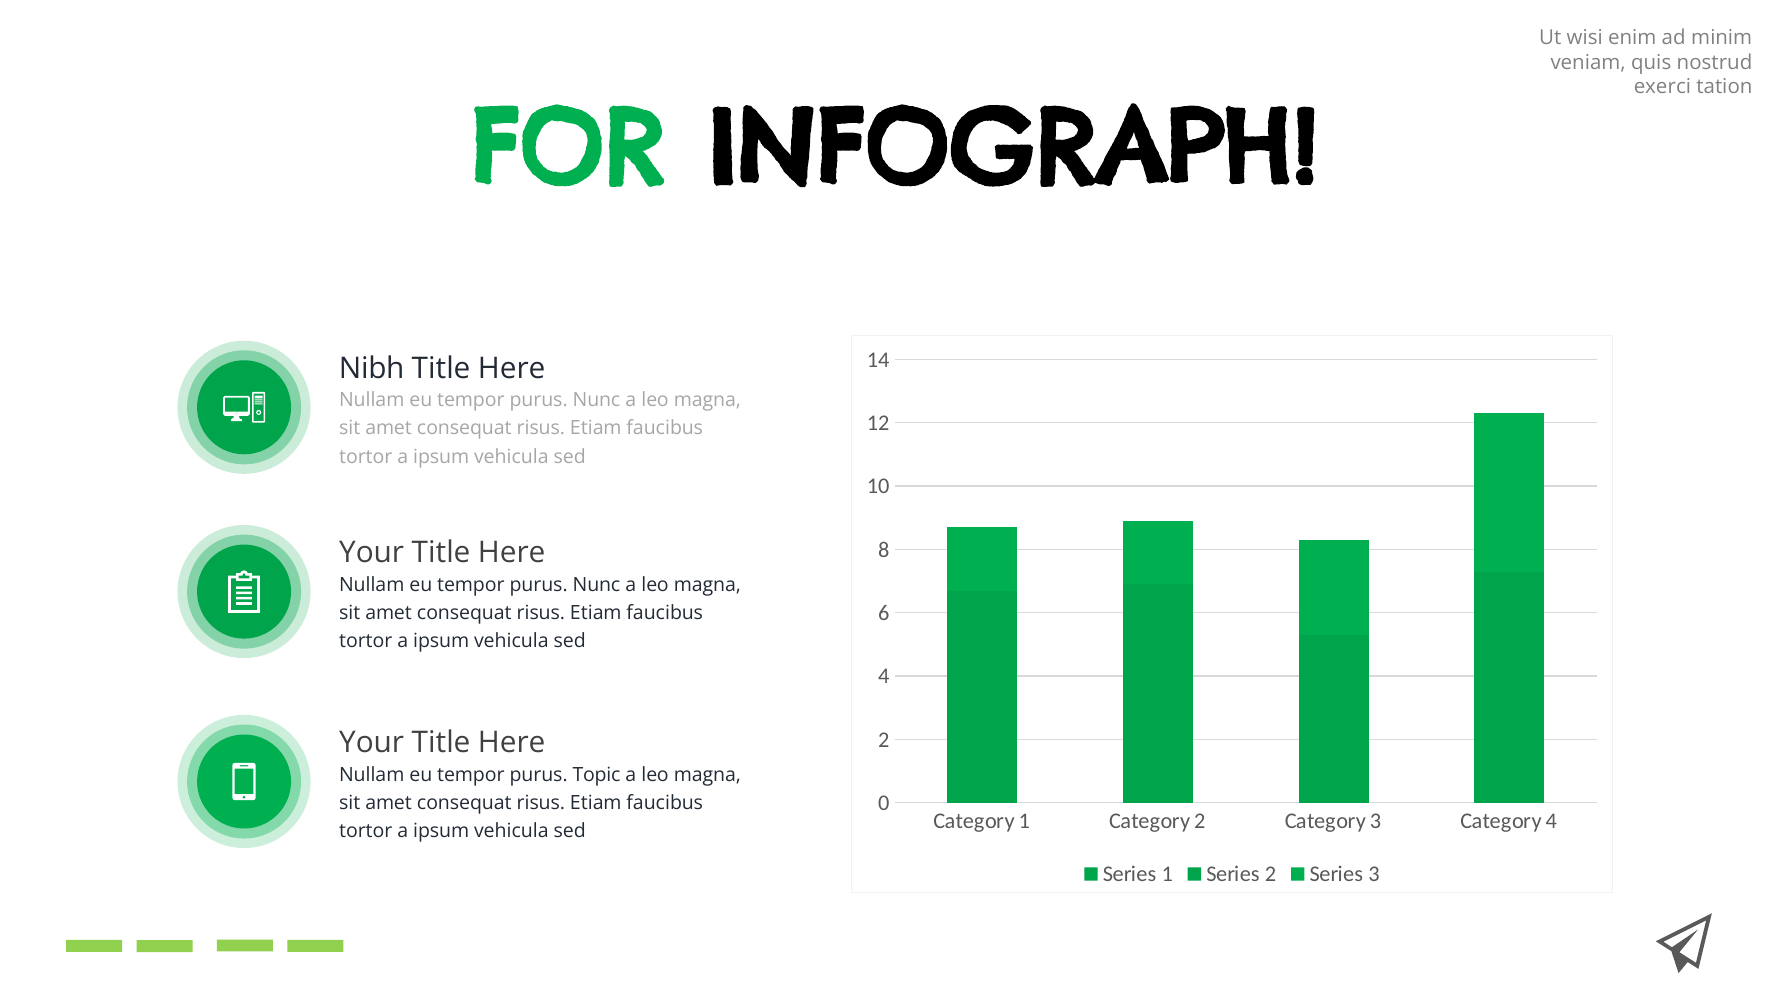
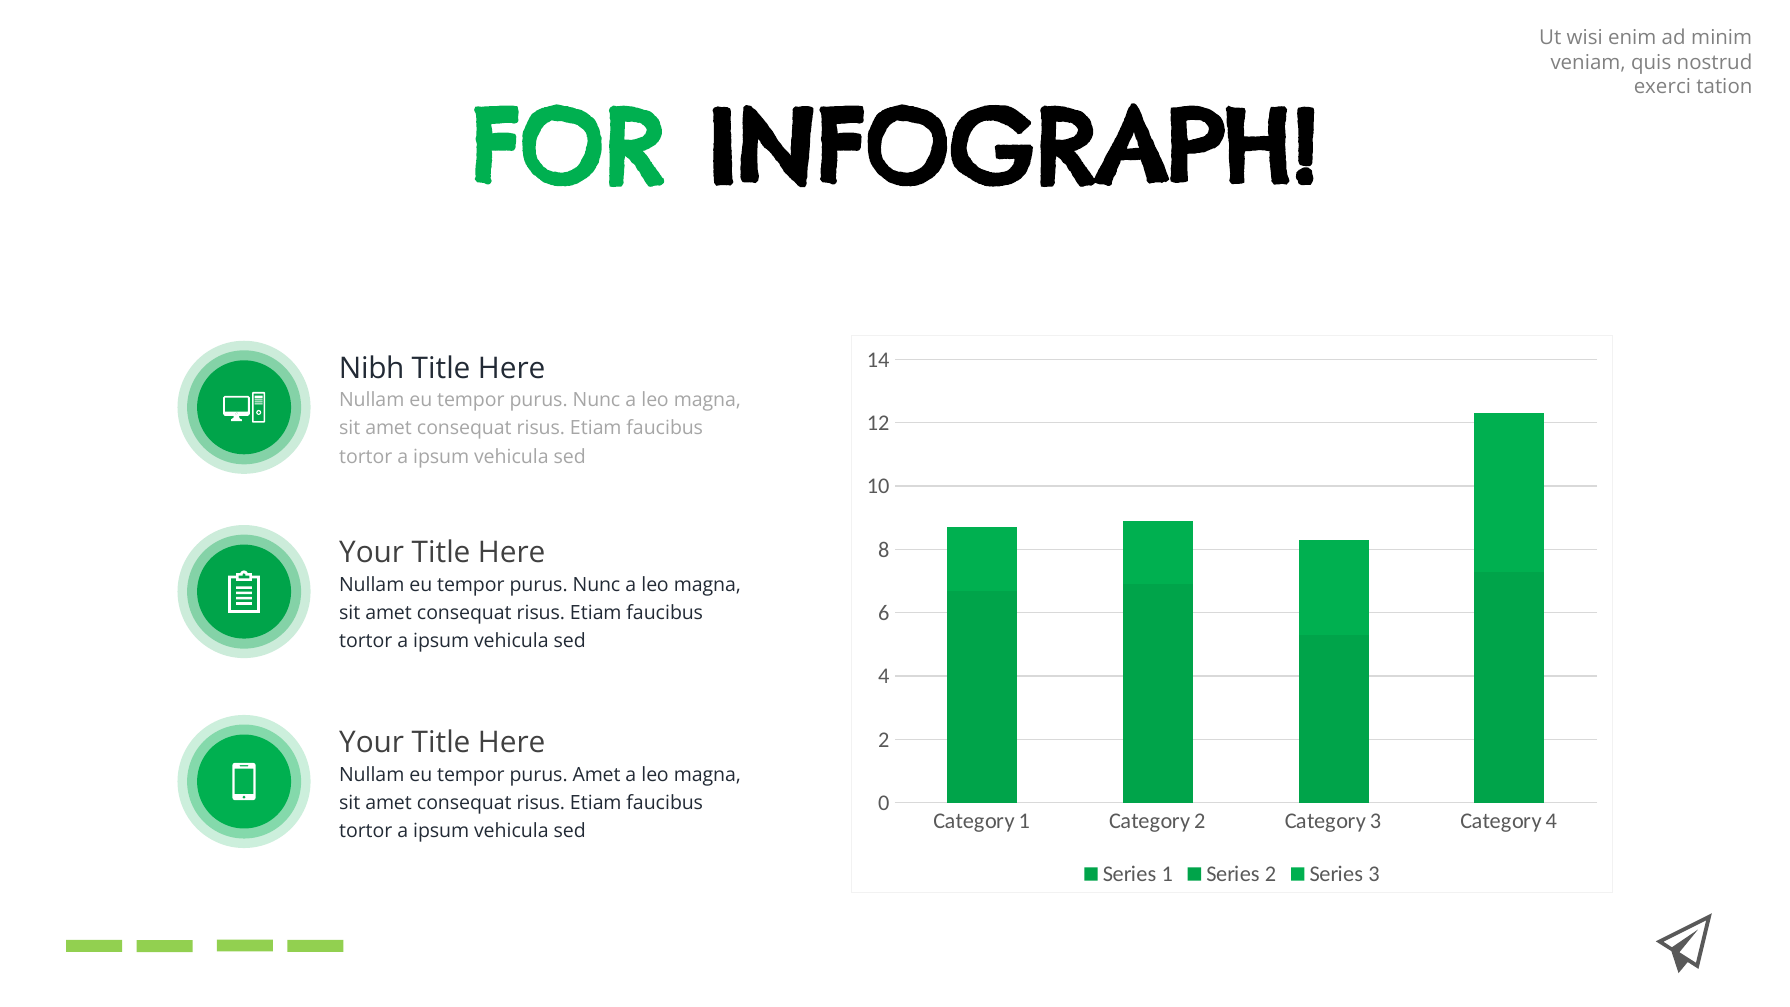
purus Topic: Topic -> Amet
